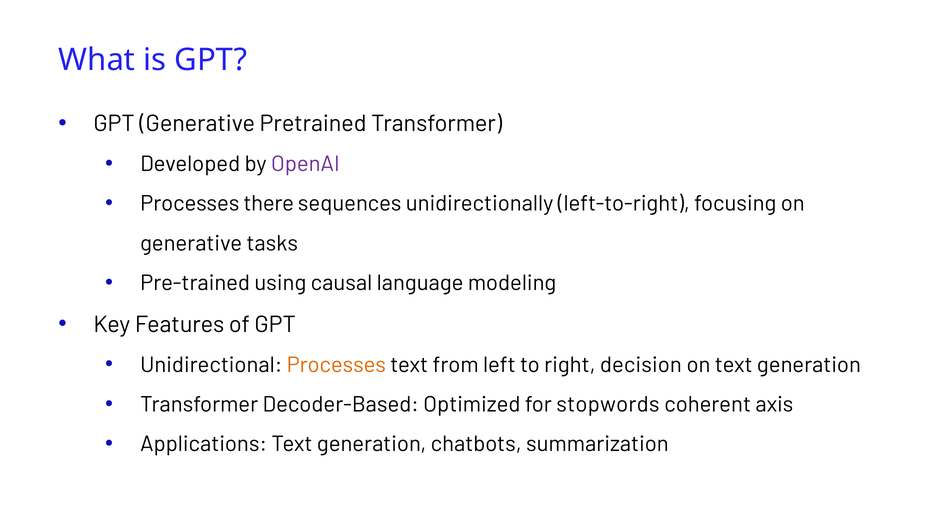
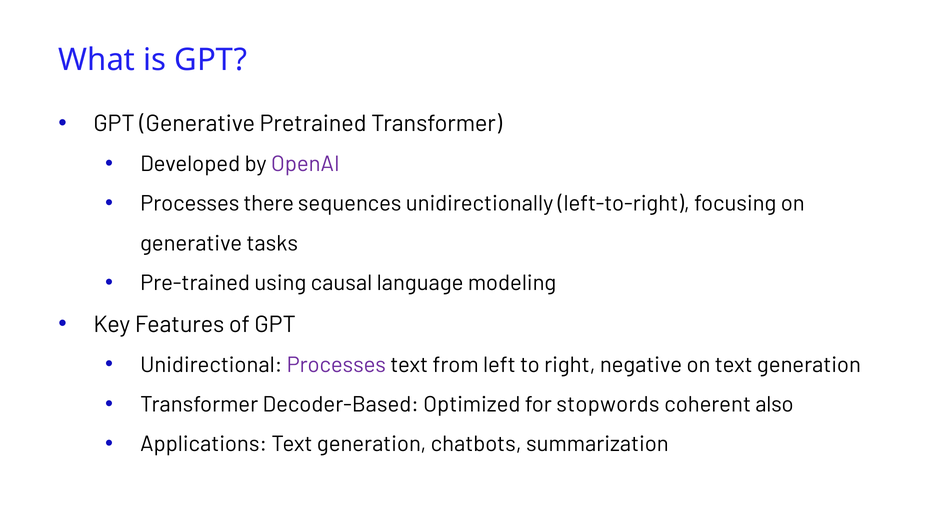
Processes at (336, 365) colour: orange -> purple
decision: decision -> negative
axis: axis -> also
